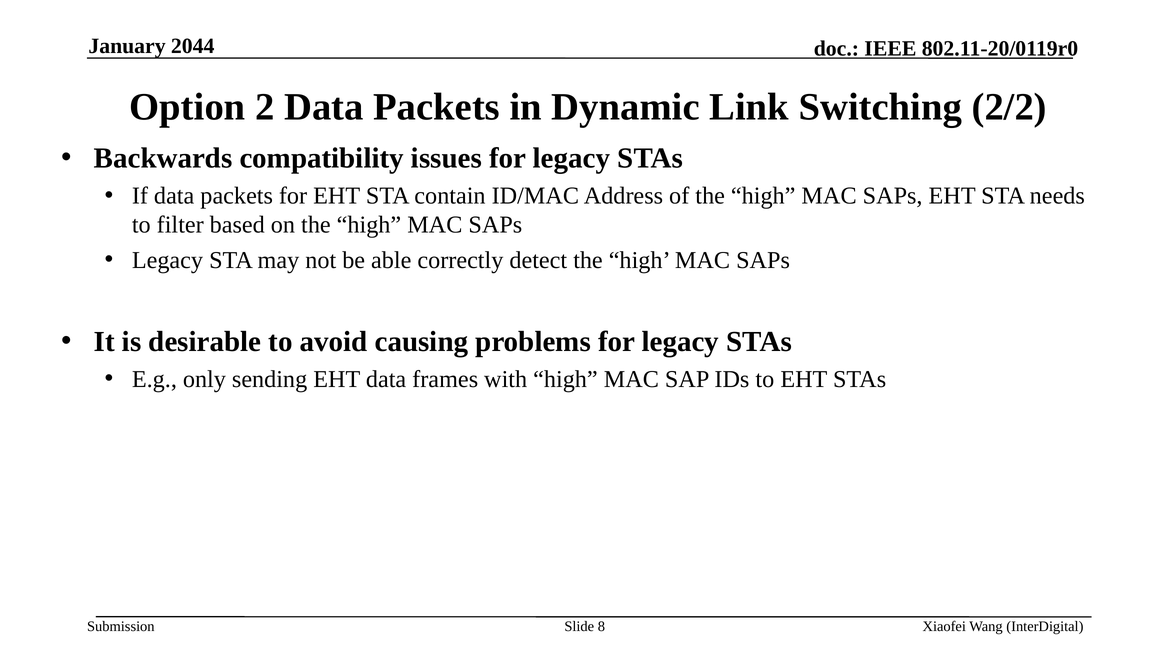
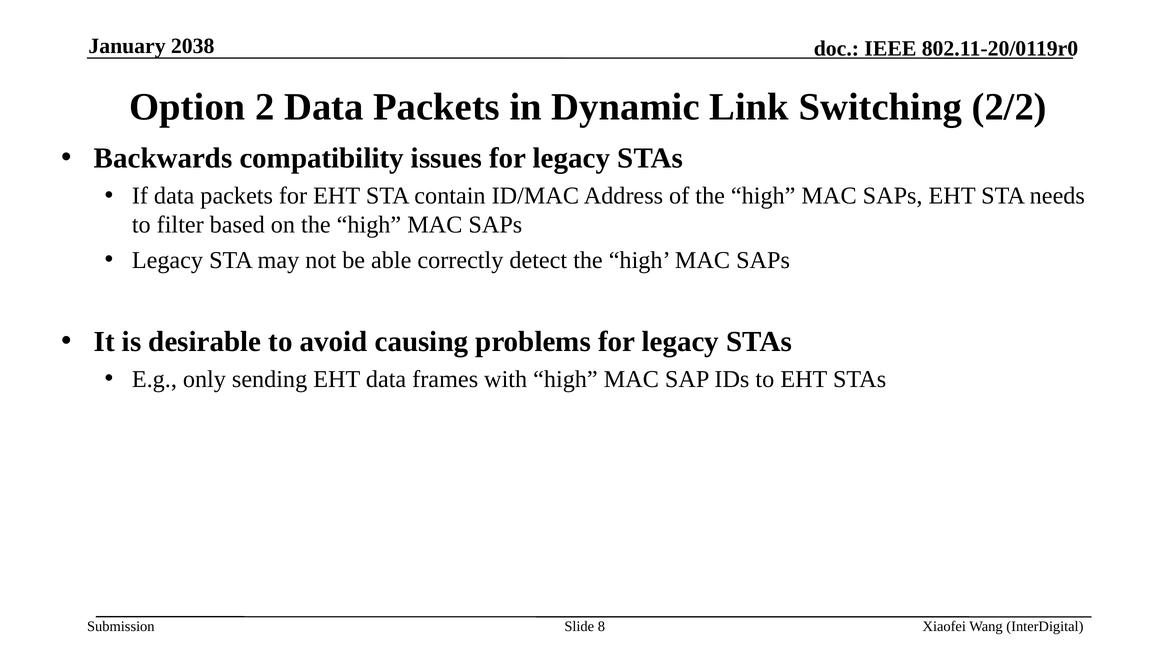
2044: 2044 -> 2038
